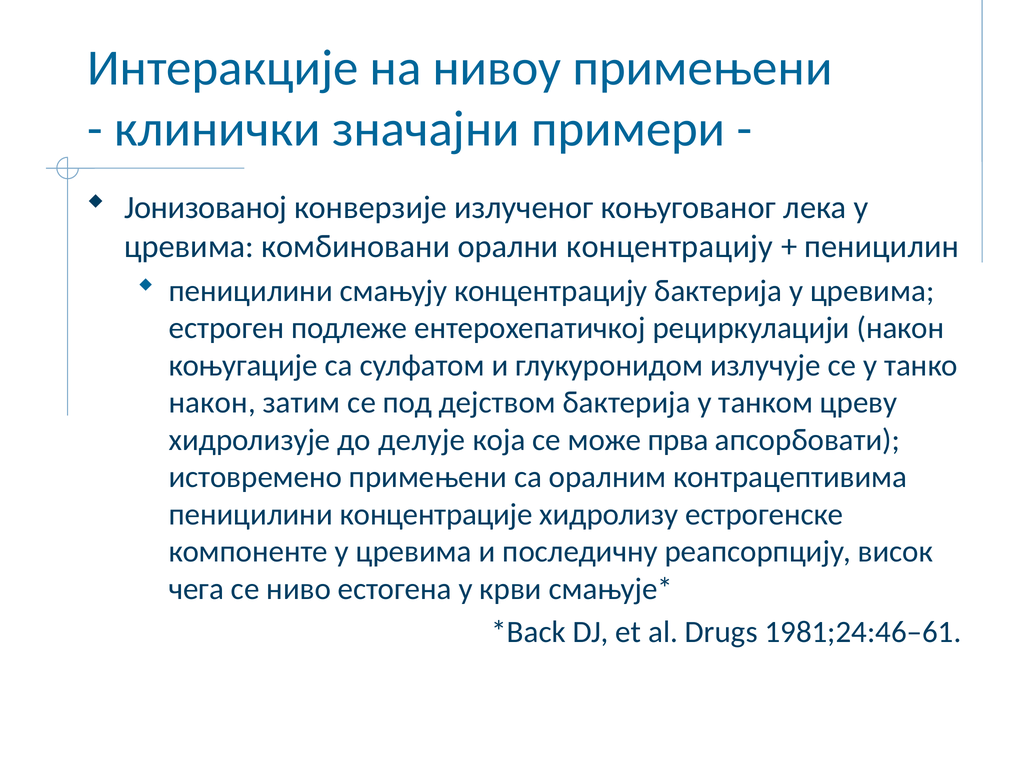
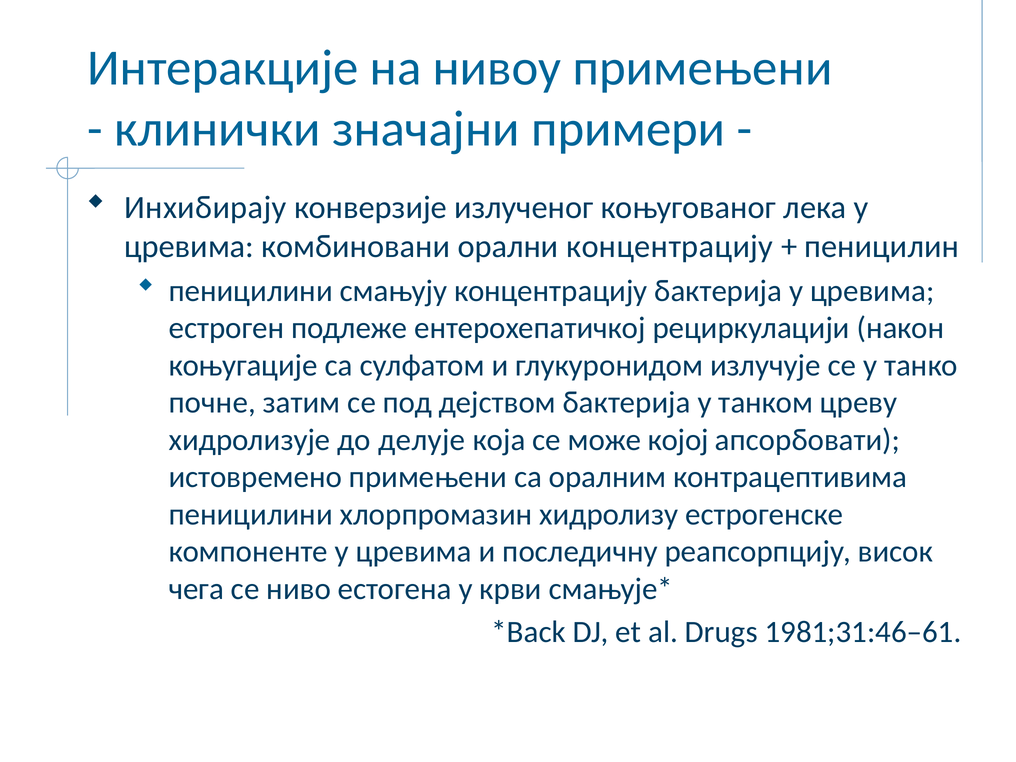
Јонизованој: Јонизованој -> Инхибирају
након at (212, 403): након -> почне
прва: прва -> којој
концентрације: концентрације -> хлорпромазин
1981;24:46–61: 1981;24:46–61 -> 1981;31:46–61
